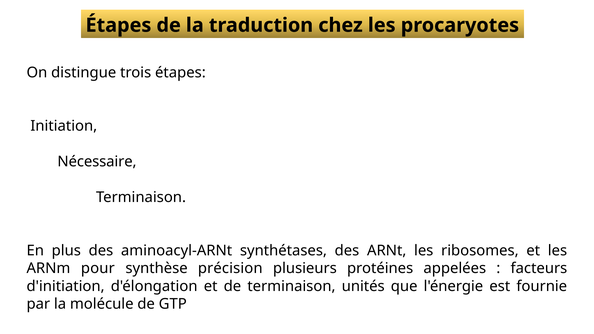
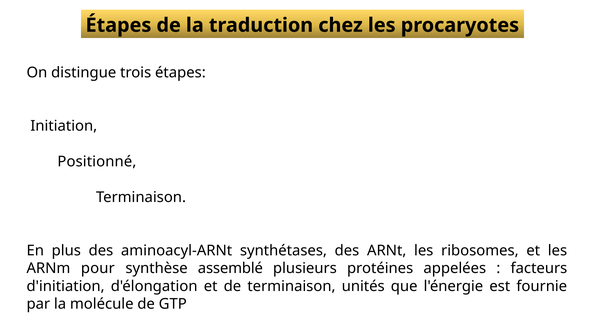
Nécessaire: Nécessaire -> Positionné
précision: précision -> assemblé
